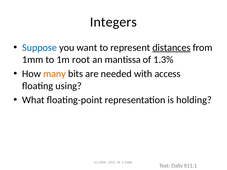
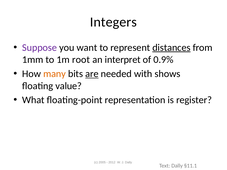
Suppose colour: blue -> purple
mantissa: mantissa -> interpret
1.3%: 1.3% -> 0.9%
are underline: none -> present
access: access -> shows
using: using -> value
holding: holding -> register
